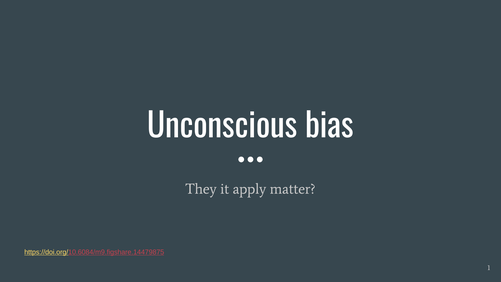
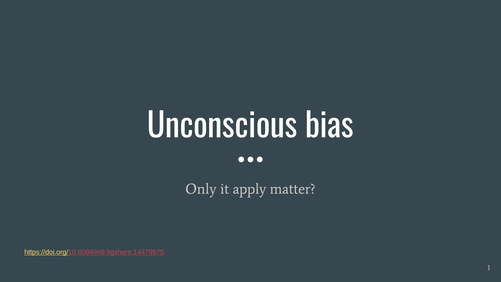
They: They -> Only
